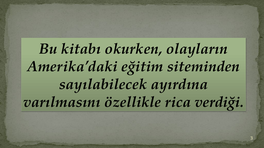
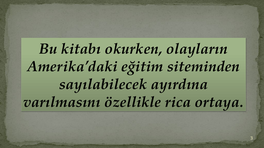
verdiği: verdiği -> ortaya
